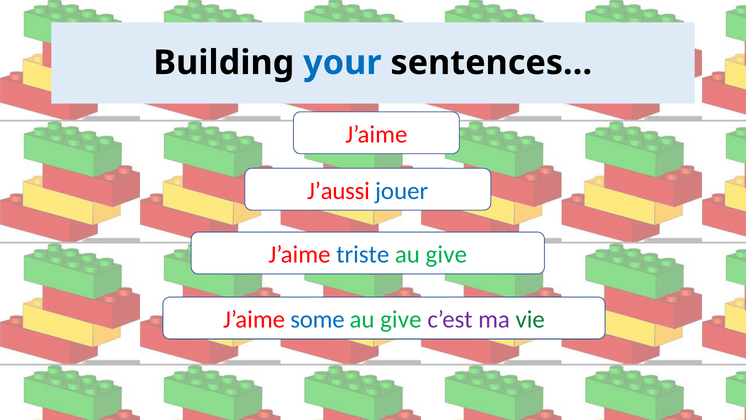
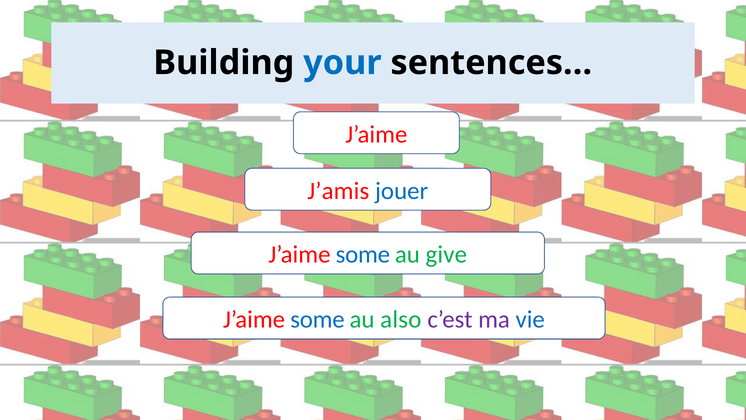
J’aussi: J’aussi -> J’amis
triste at (363, 255): triste -> some
give at (401, 319): give -> also
vie colour: green -> blue
